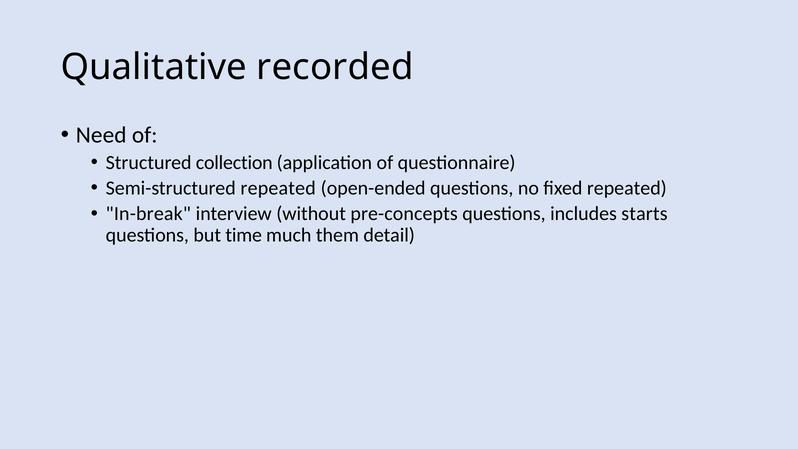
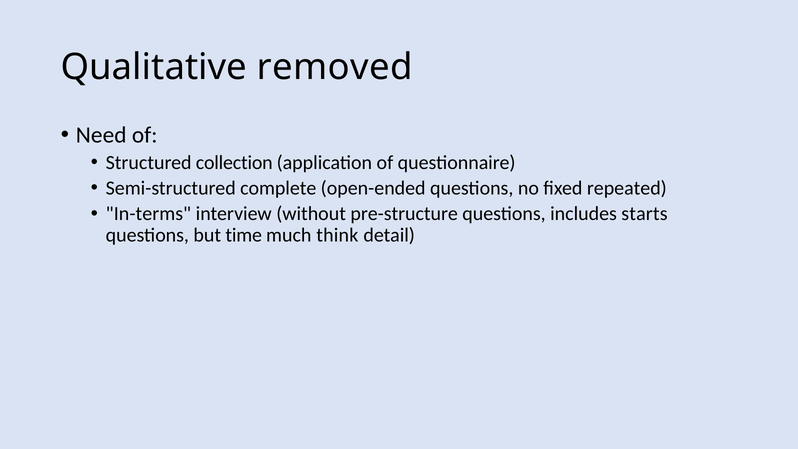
recorded: recorded -> removed
Semi-structured repeated: repeated -> complete
In-break: In-break -> In-terms
pre-concepts: pre-concepts -> pre-structure
them: them -> think
